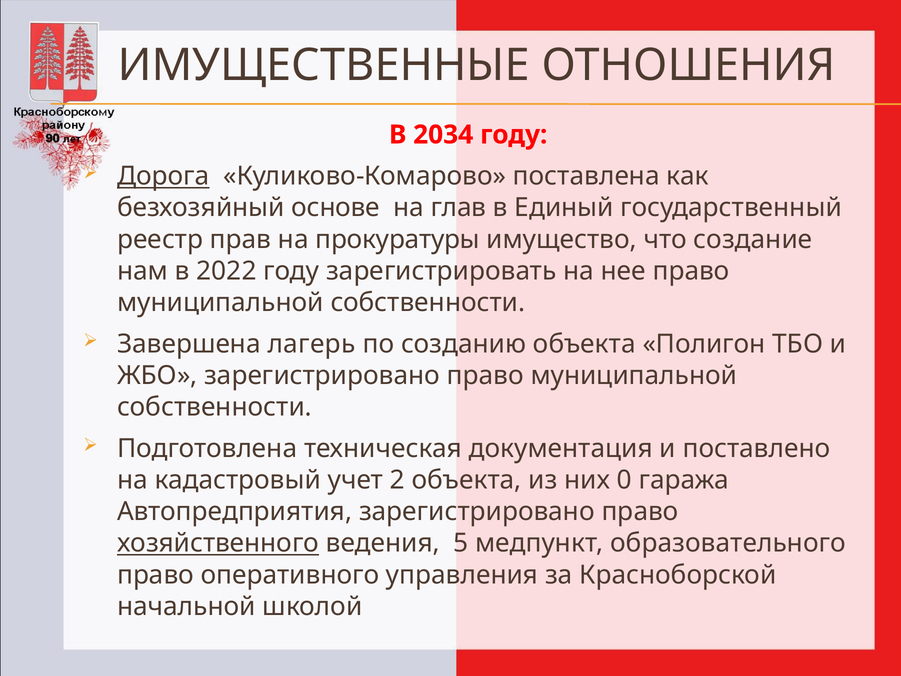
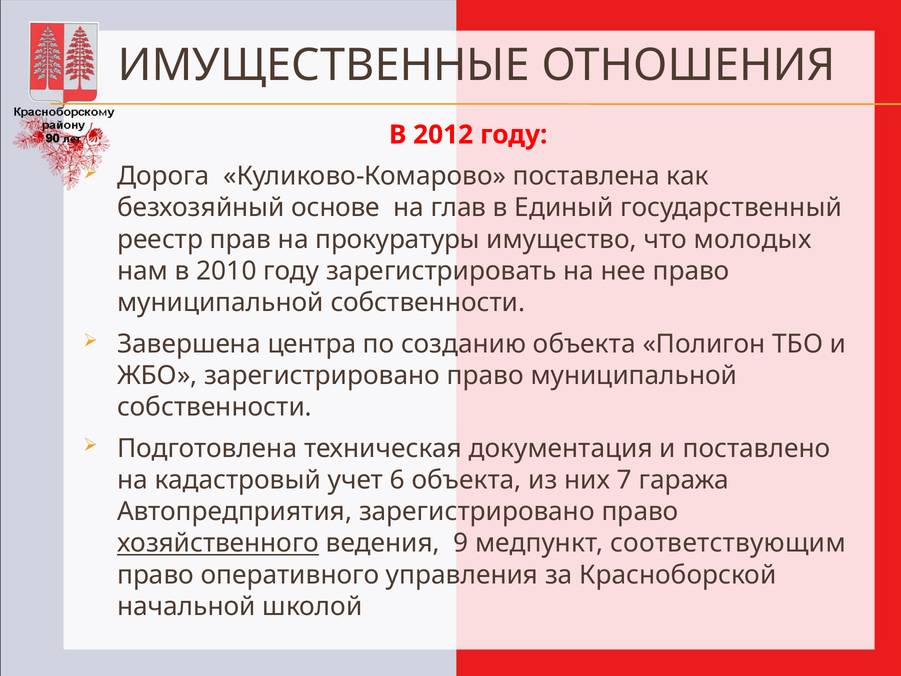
2034: 2034 -> 2012
Дорога underline: present -> none
создание: создание -> молодых
2022: 2022 -> 2010
лагерь: лагерь -> центра
2: 2 -> 6
0: 0 -> 7
5: 5 -> 9
образовательного: образовательного -> соответствующим
